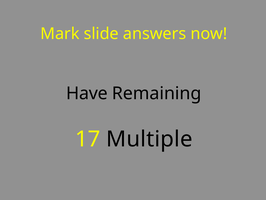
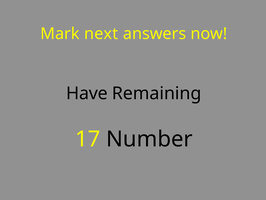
slide: slide -> next
Multiple: Multiple -> Number
